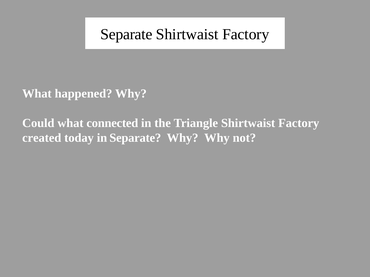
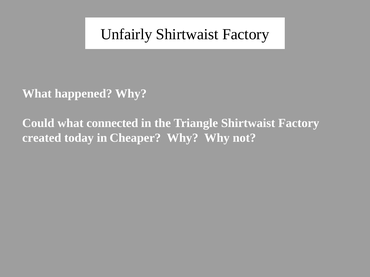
Separate at (126, 34): Separate -> Unfairly
in Separate: Separate -> Cheaper
